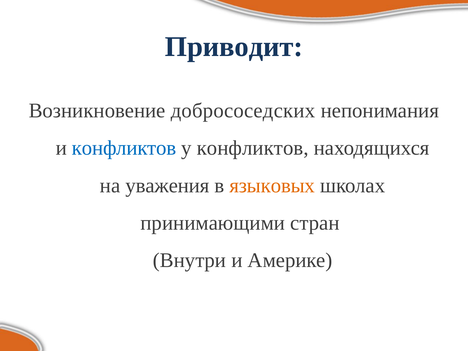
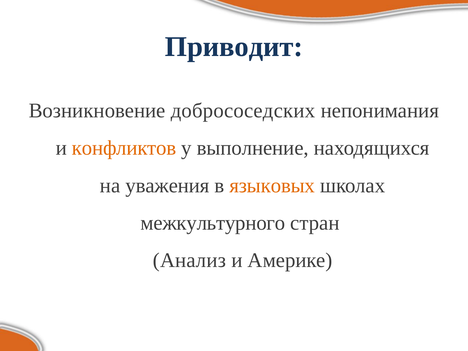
конфликтов at (124, 148) colour: blue -> orange
у конфликтов: конфликтов -> выполнение
принимающими: принимающими -> межкультурного
Внутри: Внутри -> Анализ
